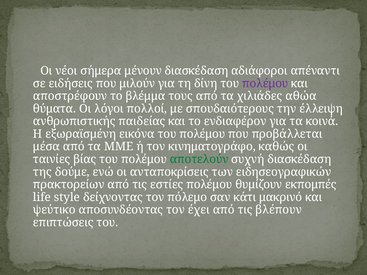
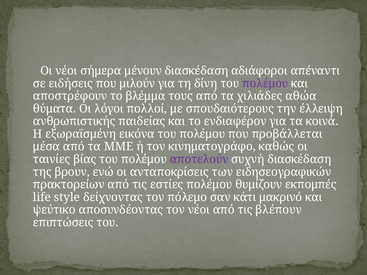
αποτελούν colour: green -> purple
δούμε: δούμε -> βρουν
τον έχει: έχει -> νέοι
